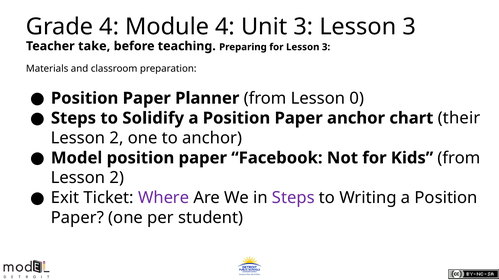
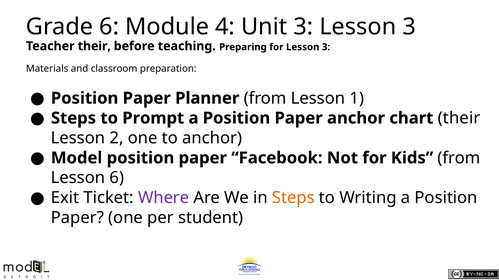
Grade 4: 4 -> 6
Teacher take: take -> their
0: 0 -> 1
Solidify: Solidify -> Prompt
2 at (117, 178): 2 -> 6
Steps at (293, 198) colour: purple -> orange
